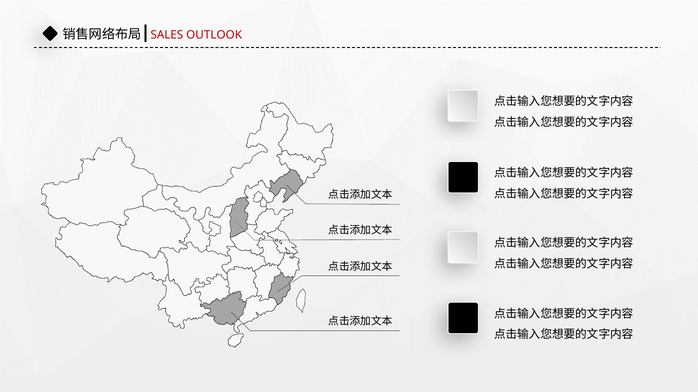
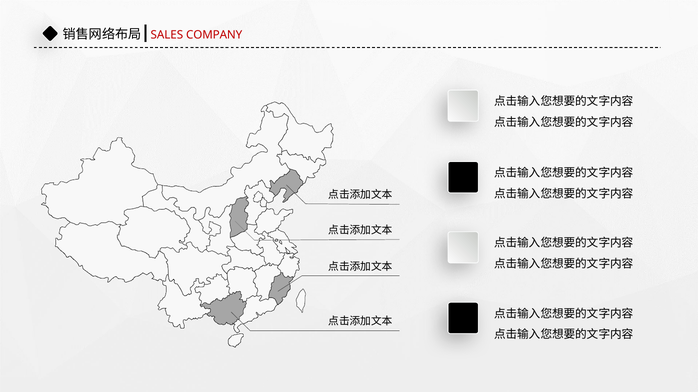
OUTLOOK: OUTLOOK -> COMPANY
